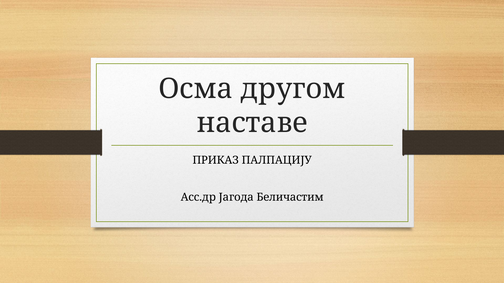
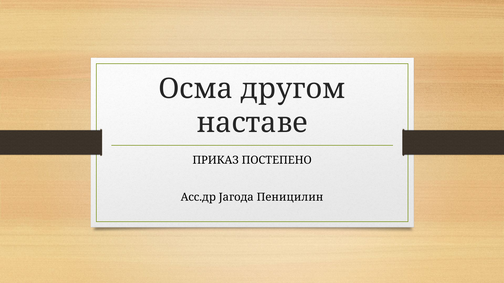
ПАЛПАЦИЈУ: ПАЛПАЦИЈУ -> ПОСТЕПЕНО
Беличастим: Беличастим -> Пеницилин
